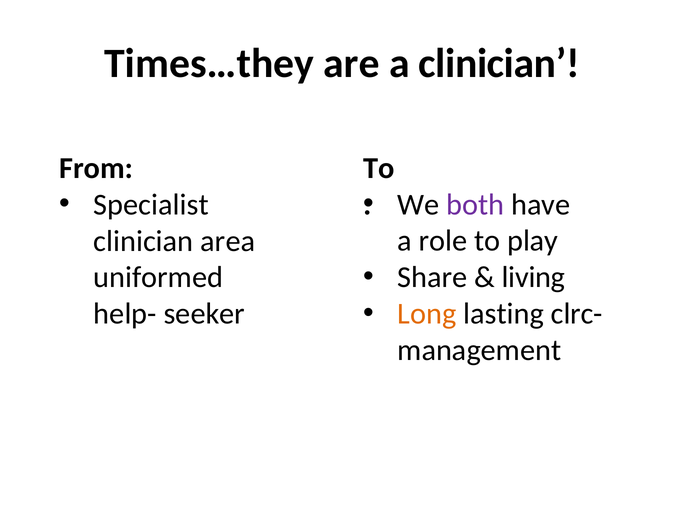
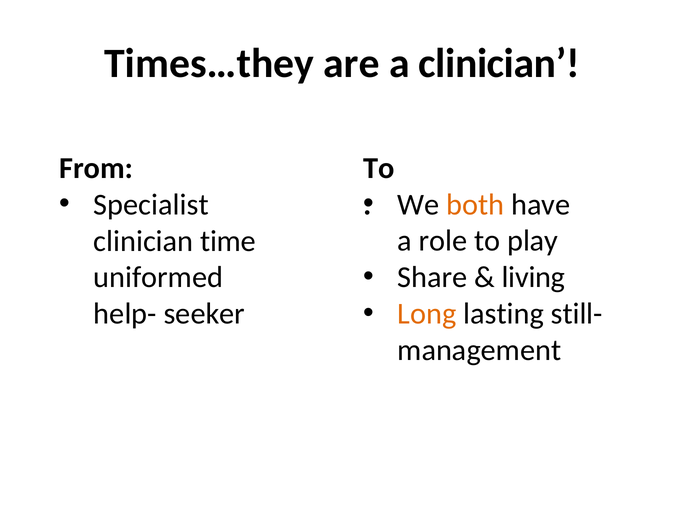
both colour: purple -> orange
area: area -> time
clrc-: clrc- -> still-
